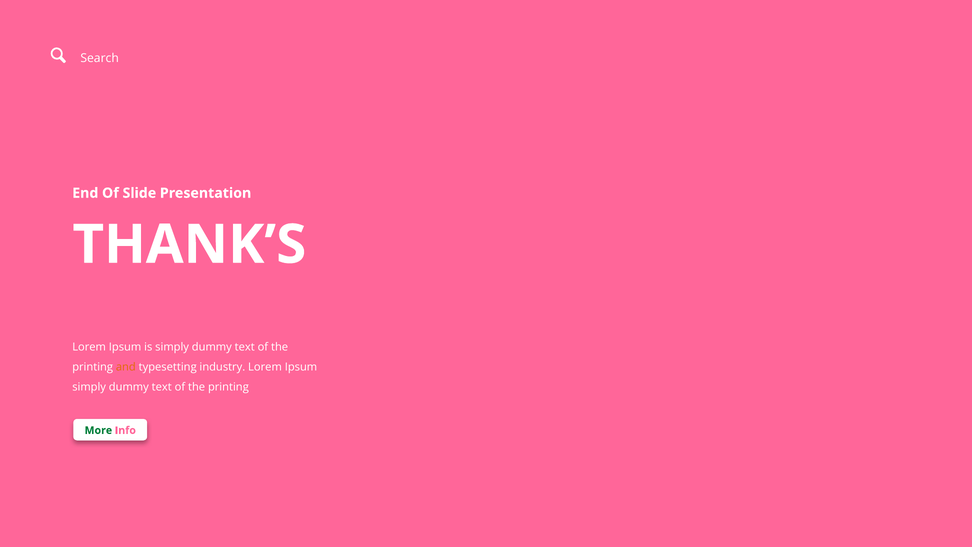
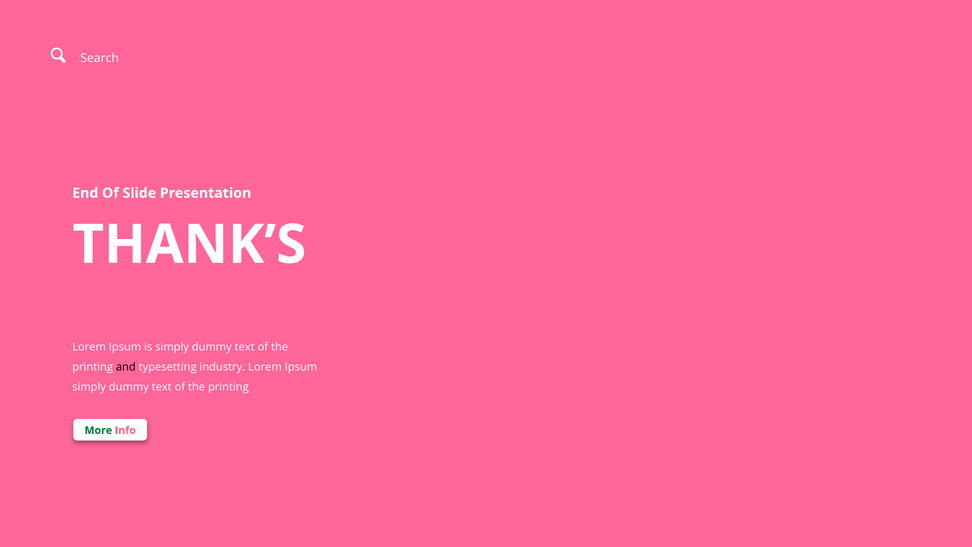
and colour: orange -> black
